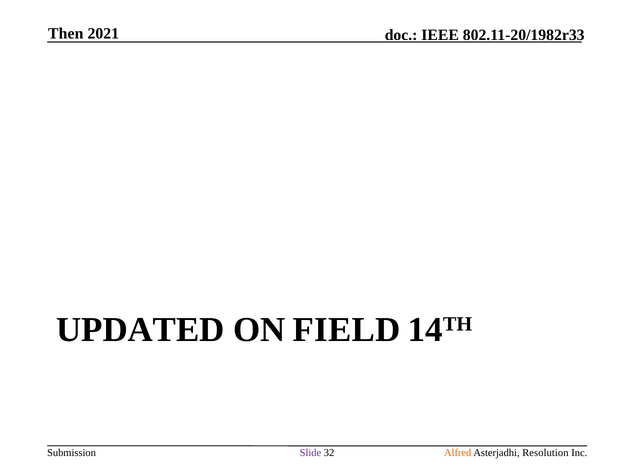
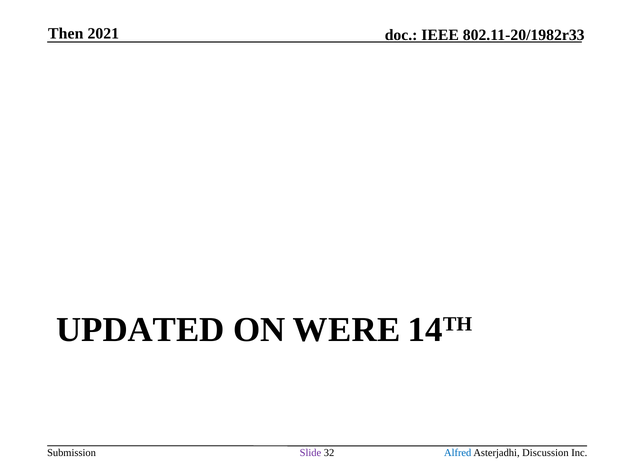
FIELD: FIELD -> WERE
Alfred colour: orange -> blue
Resolution: Resolution -> Discussion
